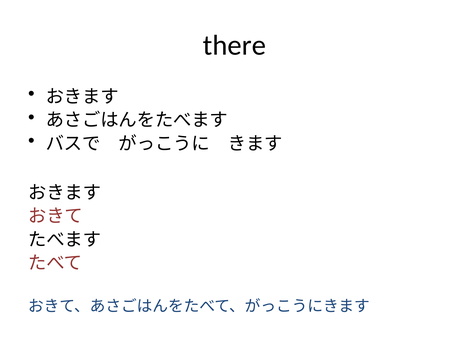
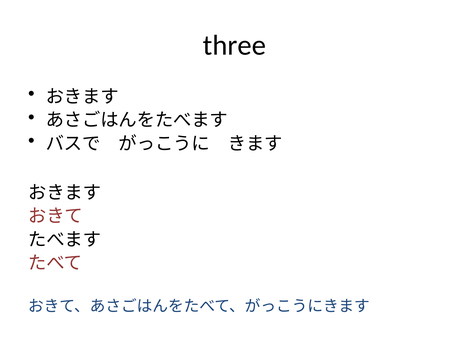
there: there -> three
